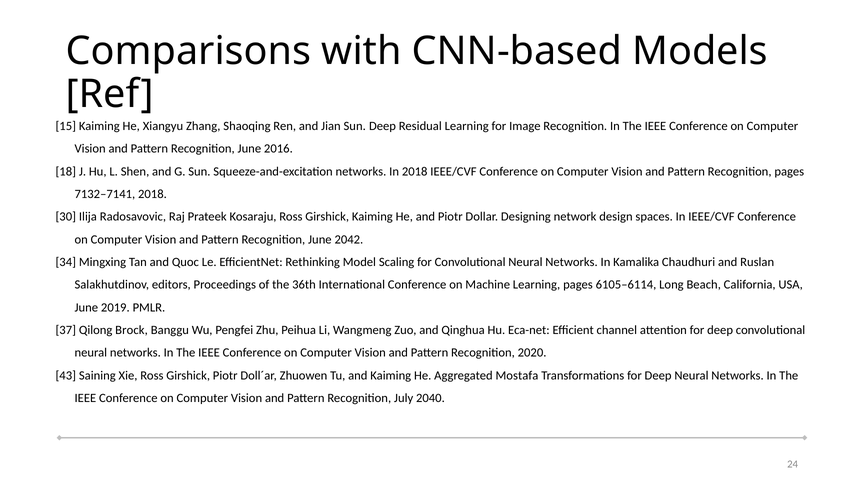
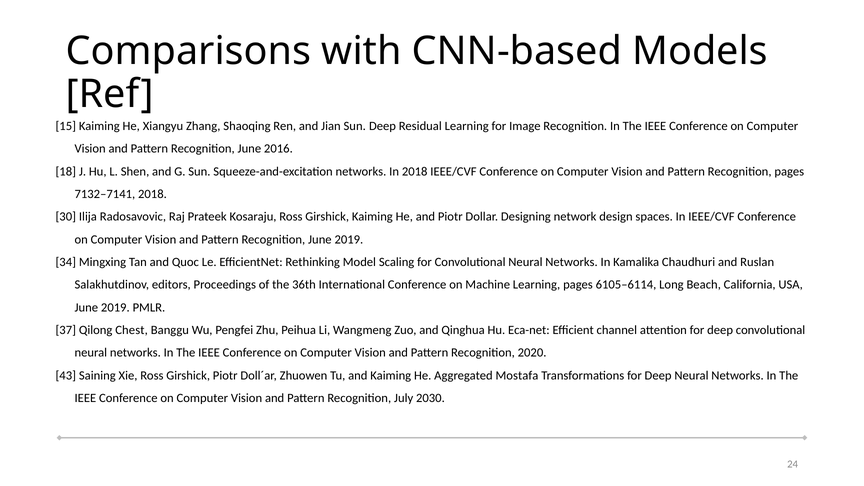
Recognition June 2042: 2042 -> 2019
Brock: Brock -> Chest
2040: 2040 -> 2030
